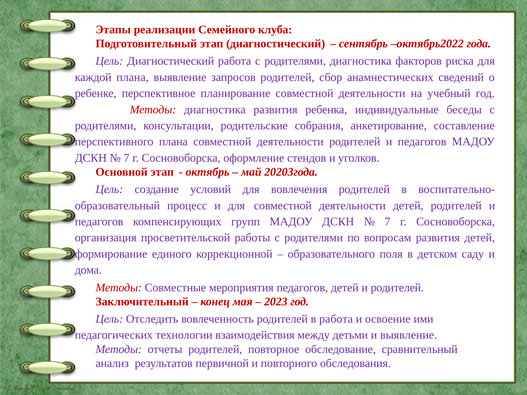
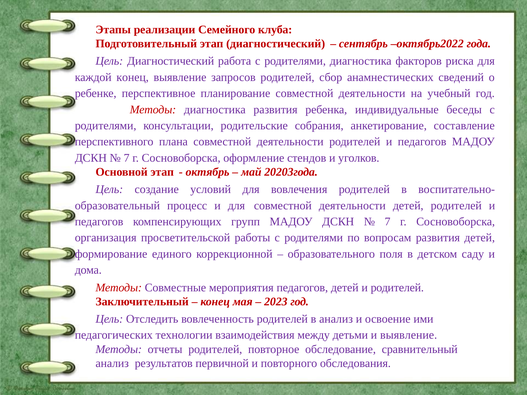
каждой плана: плана -> конец
в работа: работа -> анализ
